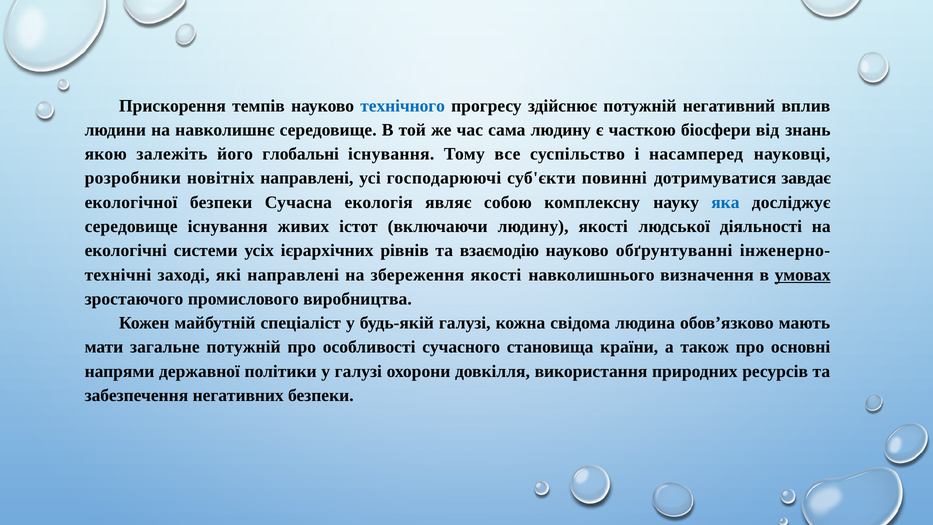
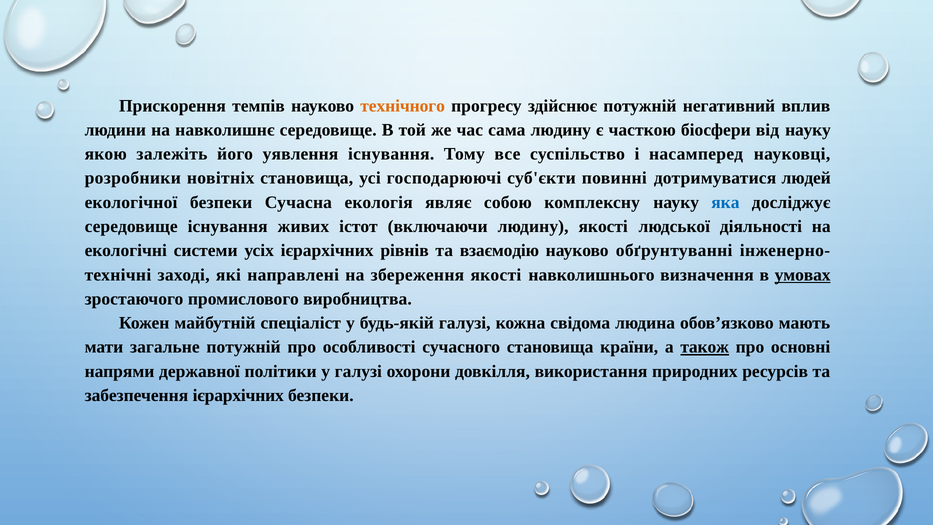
технічного colour: blue -> orange
від знань: знань -> науку
глобальні: глобальні -> уявлення
новітніх направлені: направлені -> становища
завдає: завдає -> людей
також underline: none -> present
забезпечення негативних: негативних -> ієрархічних
